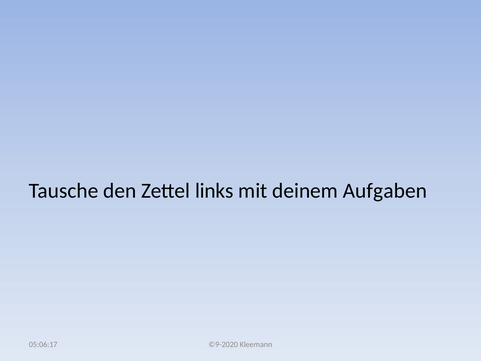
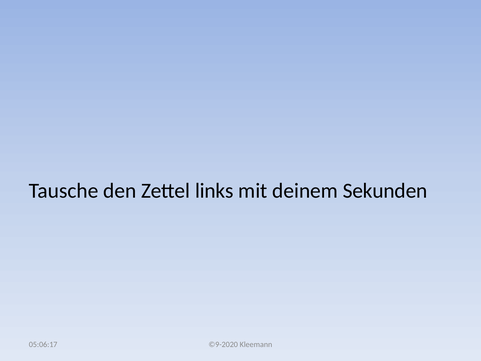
Aufgaben: Aufgaben -> Sekunden
